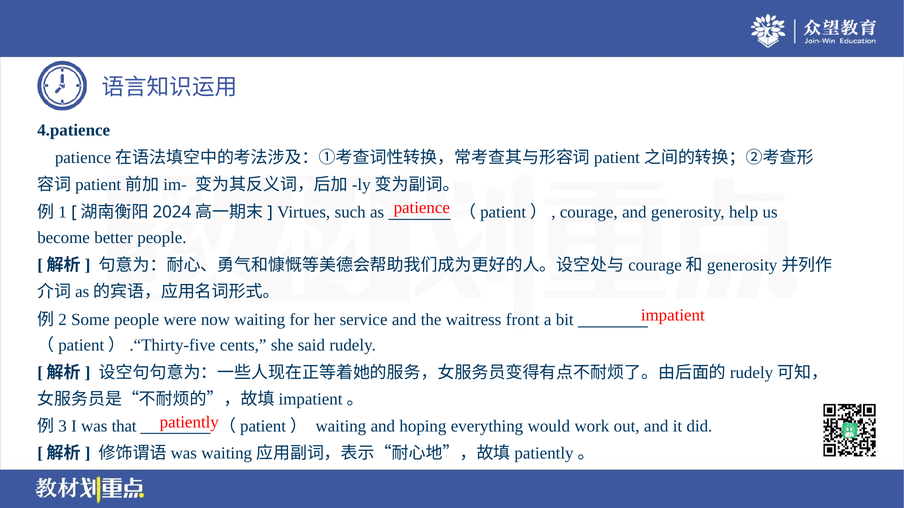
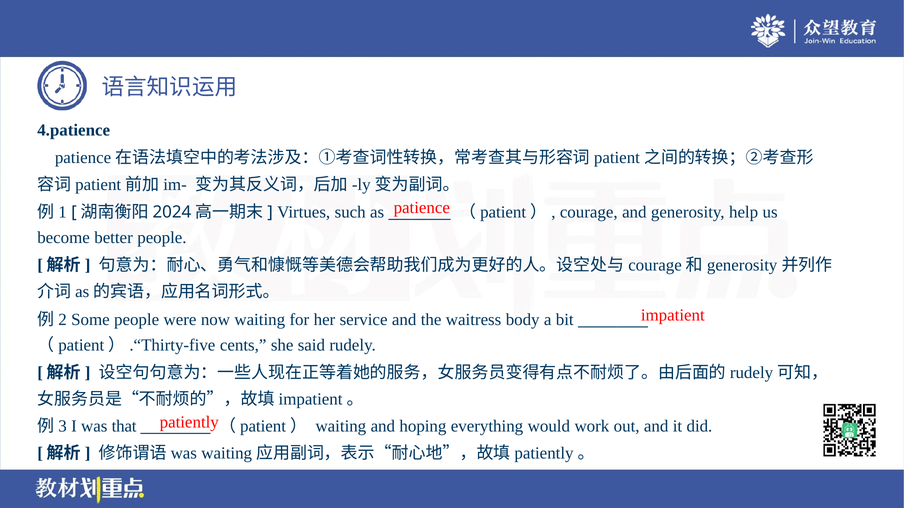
front: front -> body
